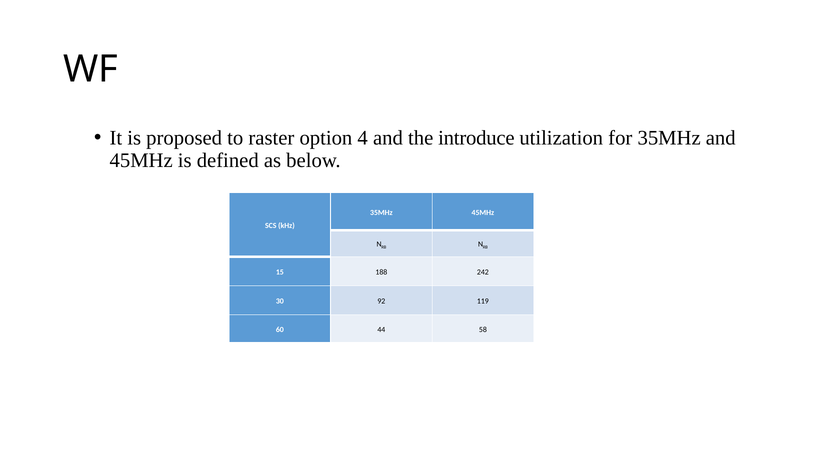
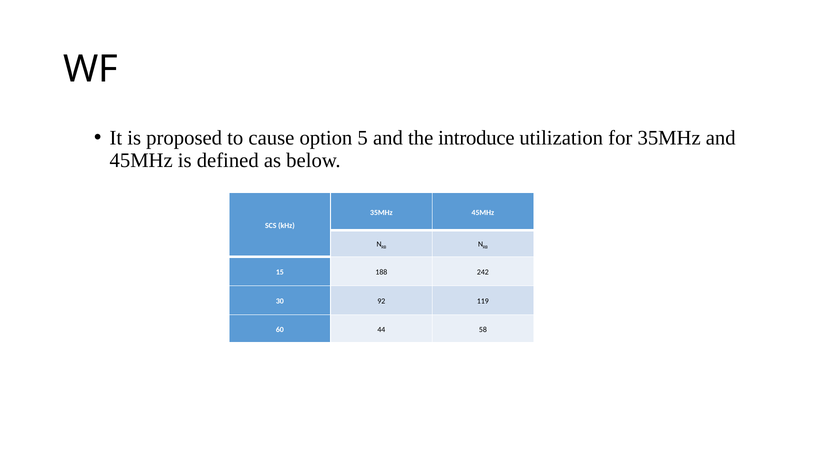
raster: raster -> cause
4: 4 -> 5
